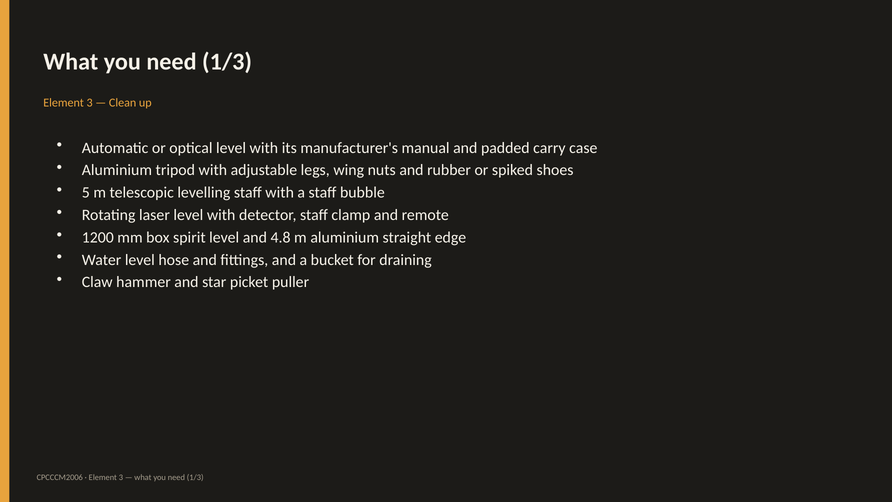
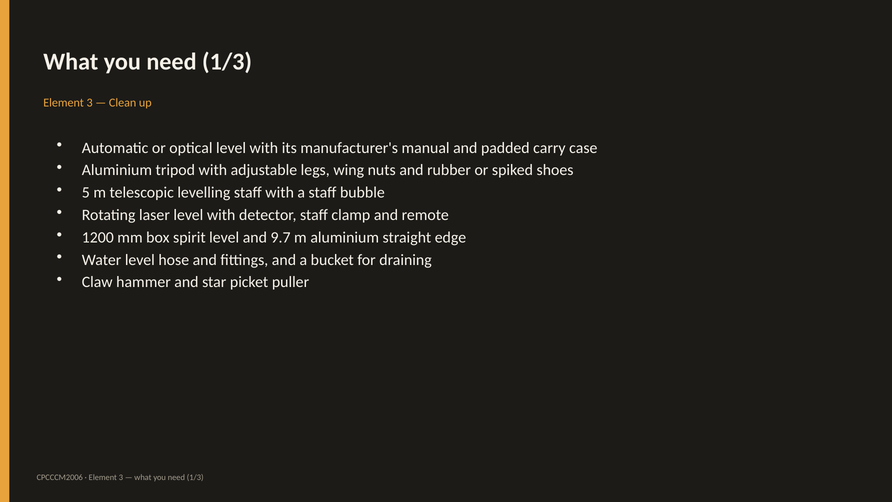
4.8: 4.8 -> 9.7
